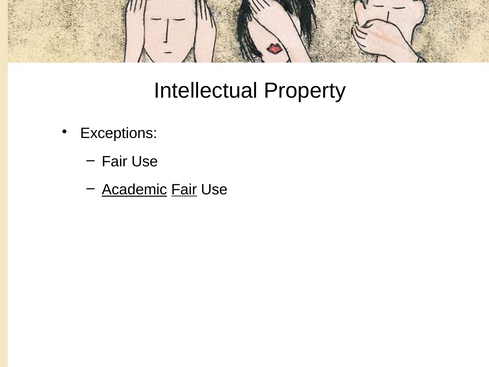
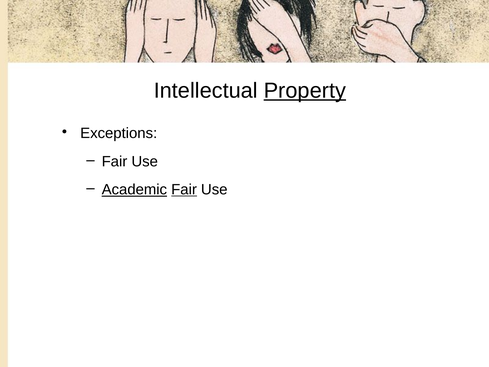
Property underline: none -> present
